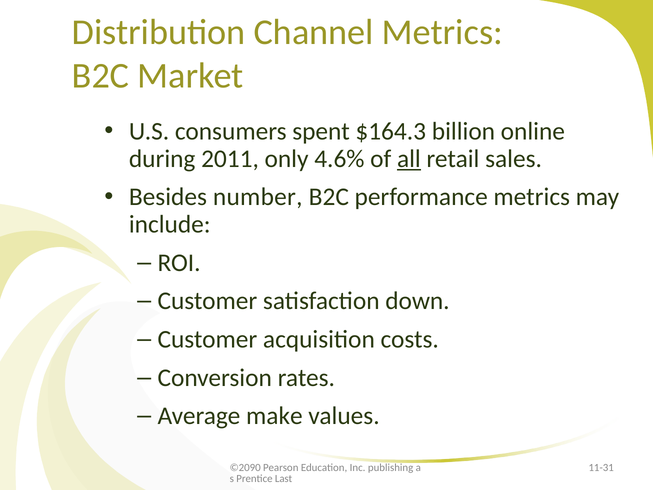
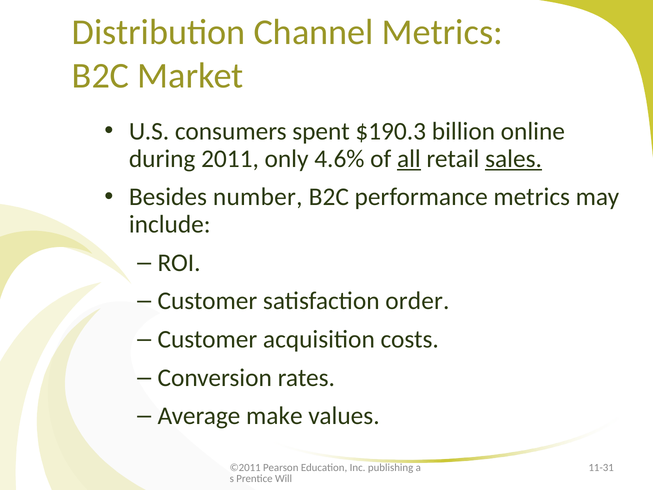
$164.3: $164.3 -> $190.3
sales underline: none -> present
down: down -> order
©2090: ©2090 -> ©2011
Last: Last -> Will
